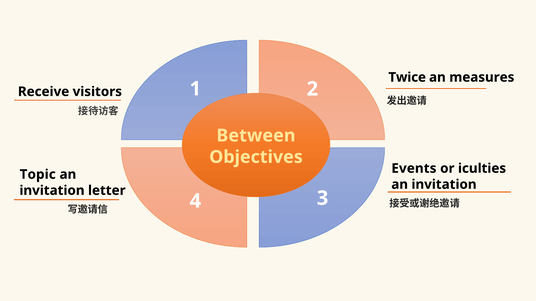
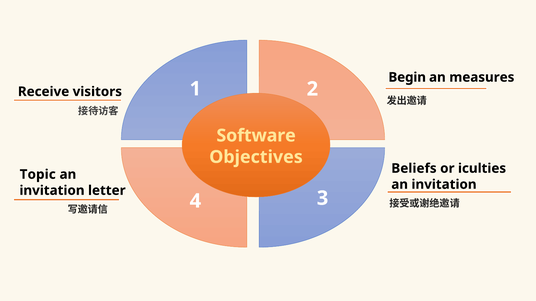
Twice: Twice -> Begin
Between: Between -> Software
Events: Events -> Beliefs
